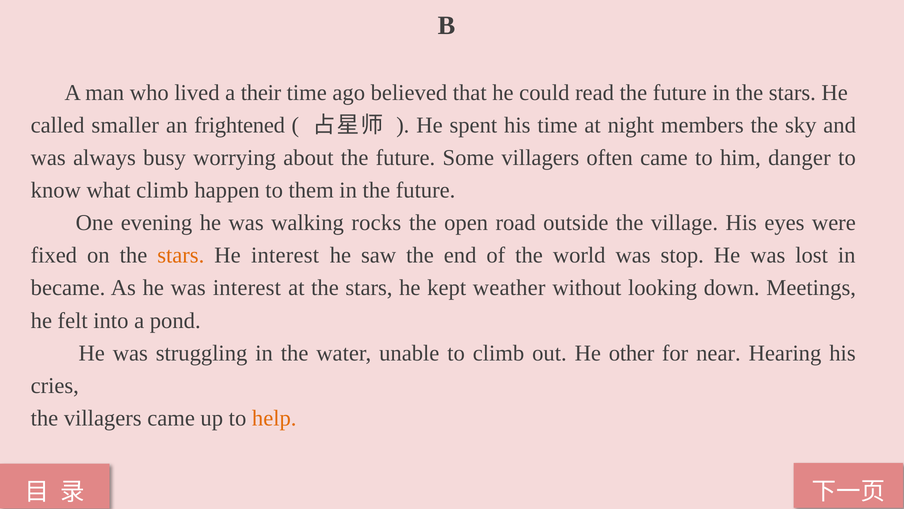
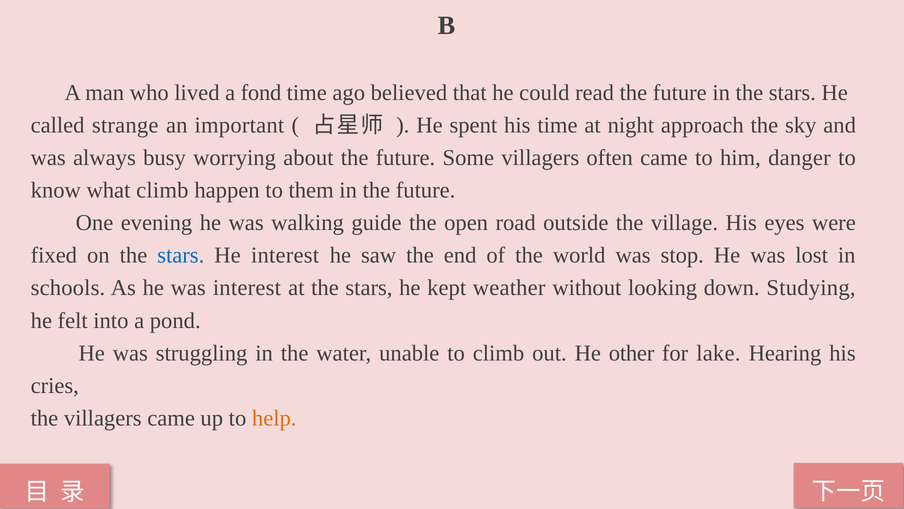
their: their -> fond
smaller: smaller -> strange
frightened: frightened -> important
members: members -> approach
rocks: rocks -> guide
stars at (181, 255) colour: orange -> blue
became: became -> schools
Meetings: Meetings -> Studying
near: near -> lake
